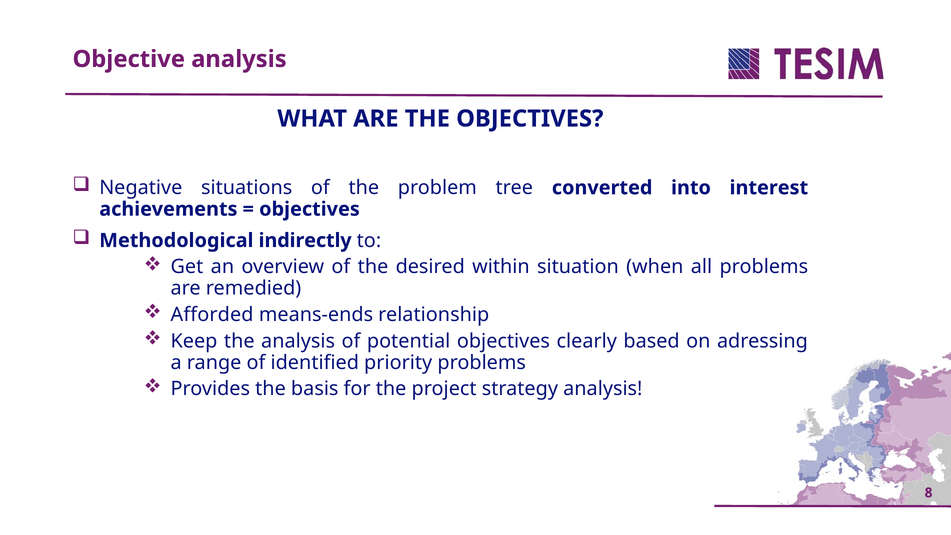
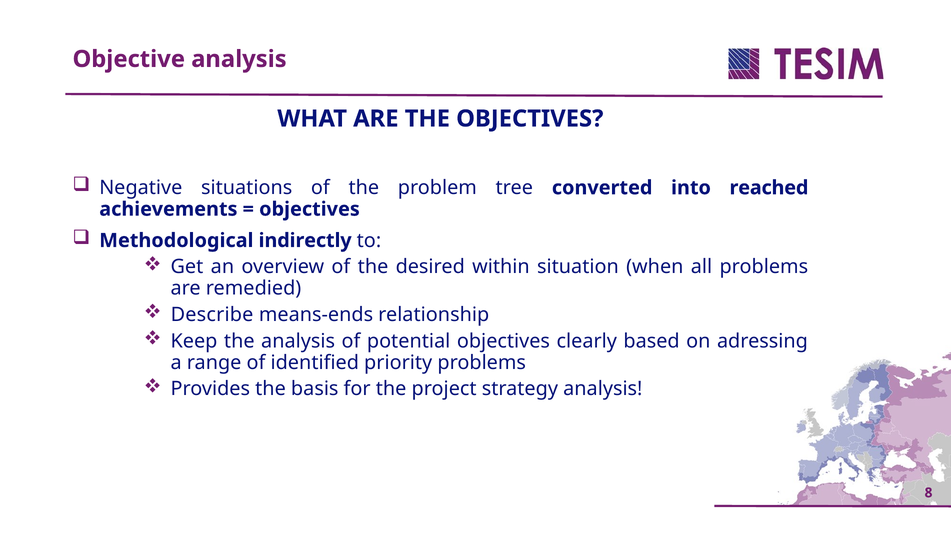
interest: interest -> reached
Afforded: Afforded -> Describe
